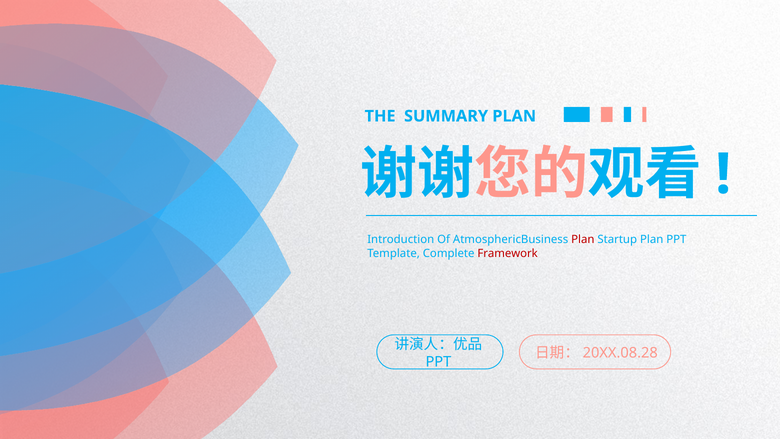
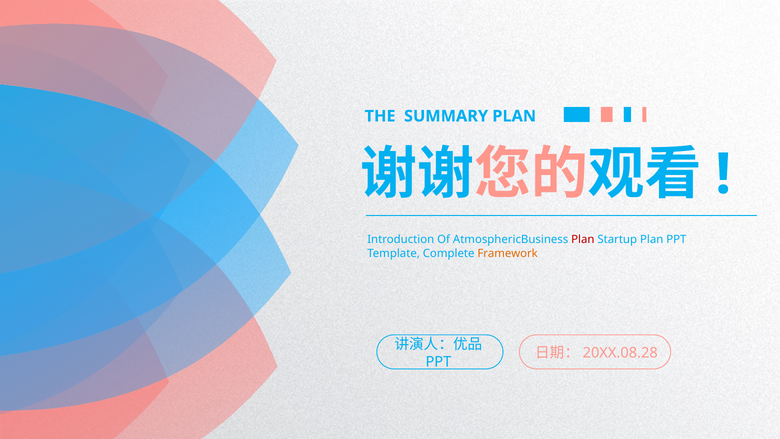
Framework colour: red -> orange
